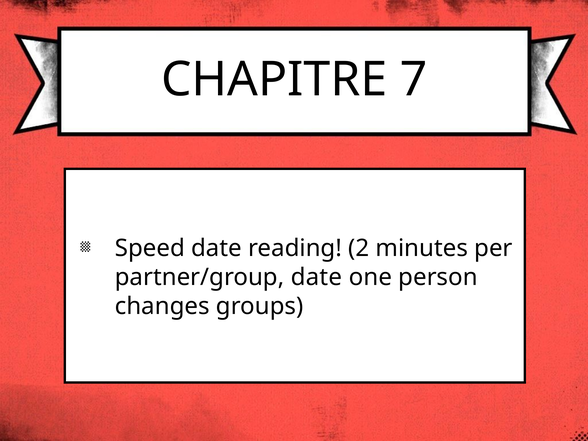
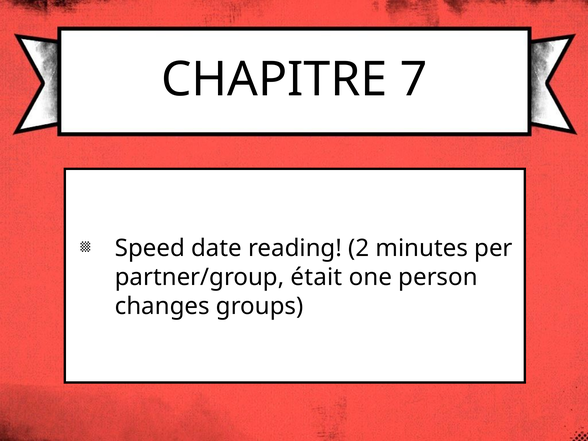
partner/group date: date -> était
